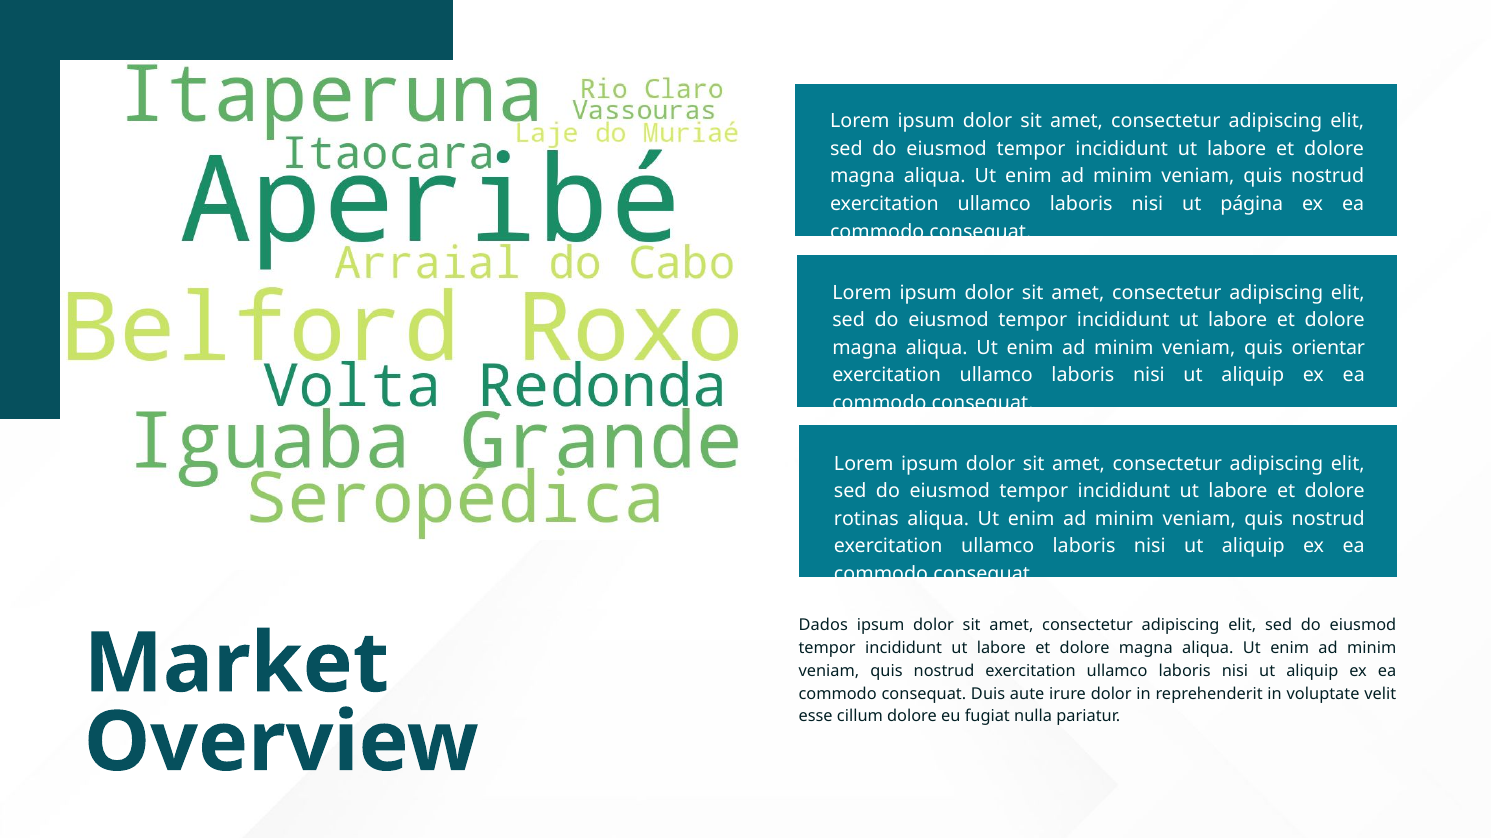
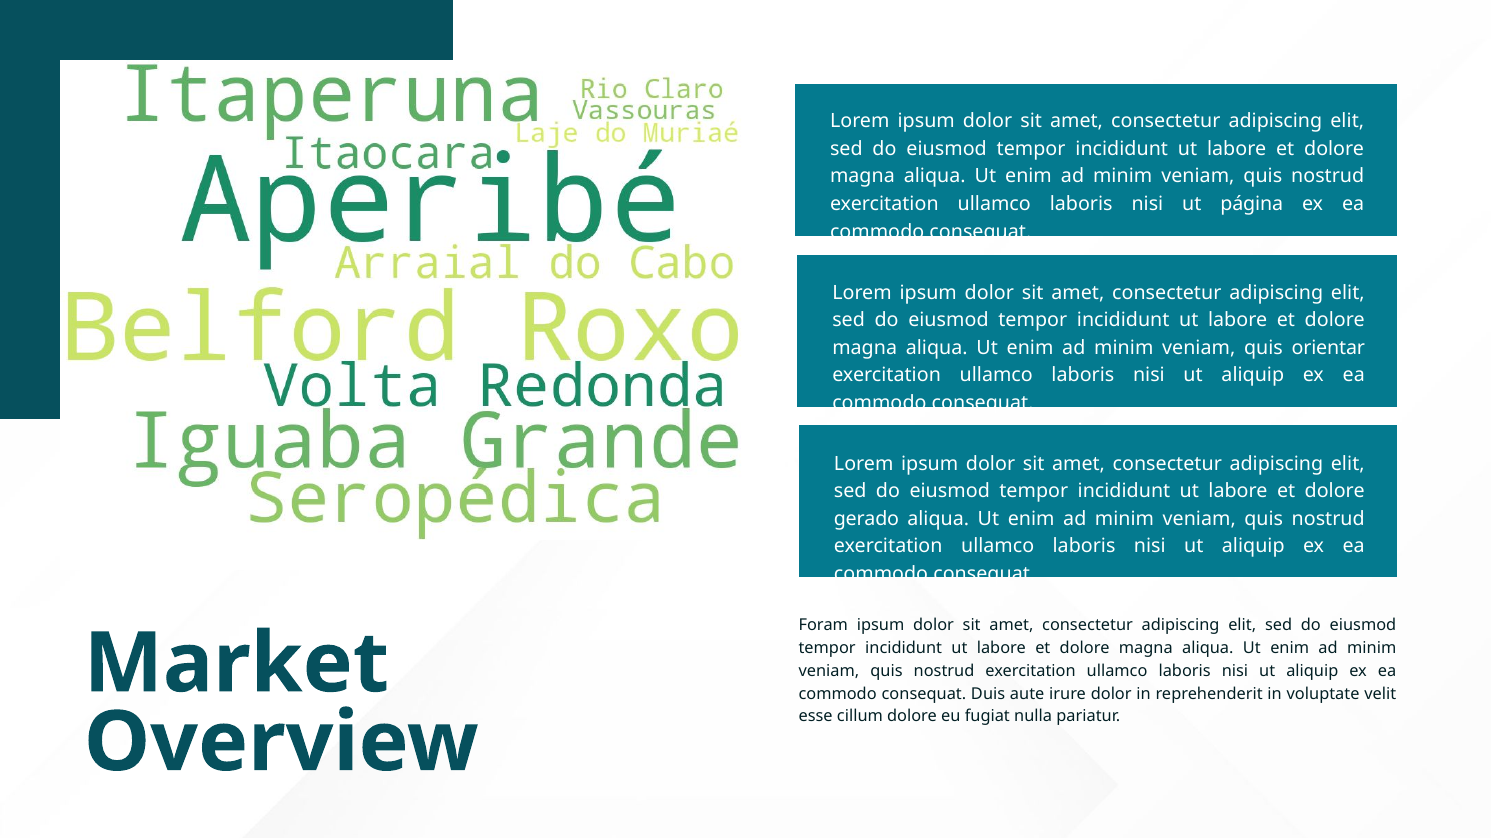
rotinas: rotinas -> gerado
Dados: Dados -> Foram
